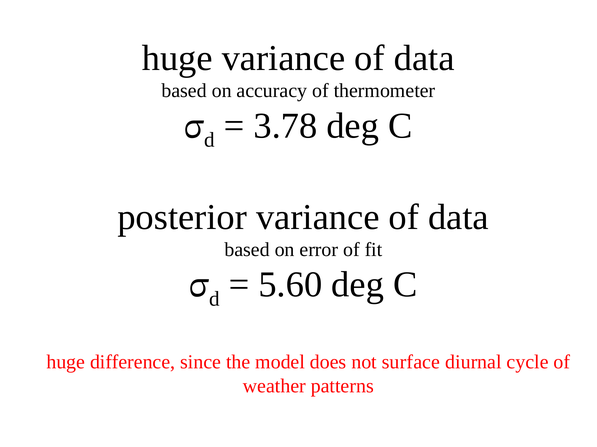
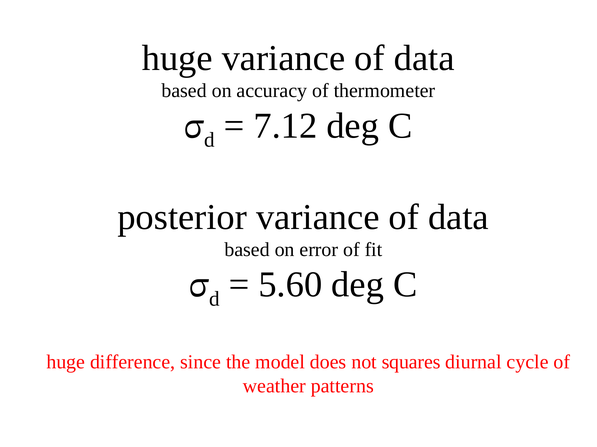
3.78: 3.78 -> 7.12
surface: surface -> squares
